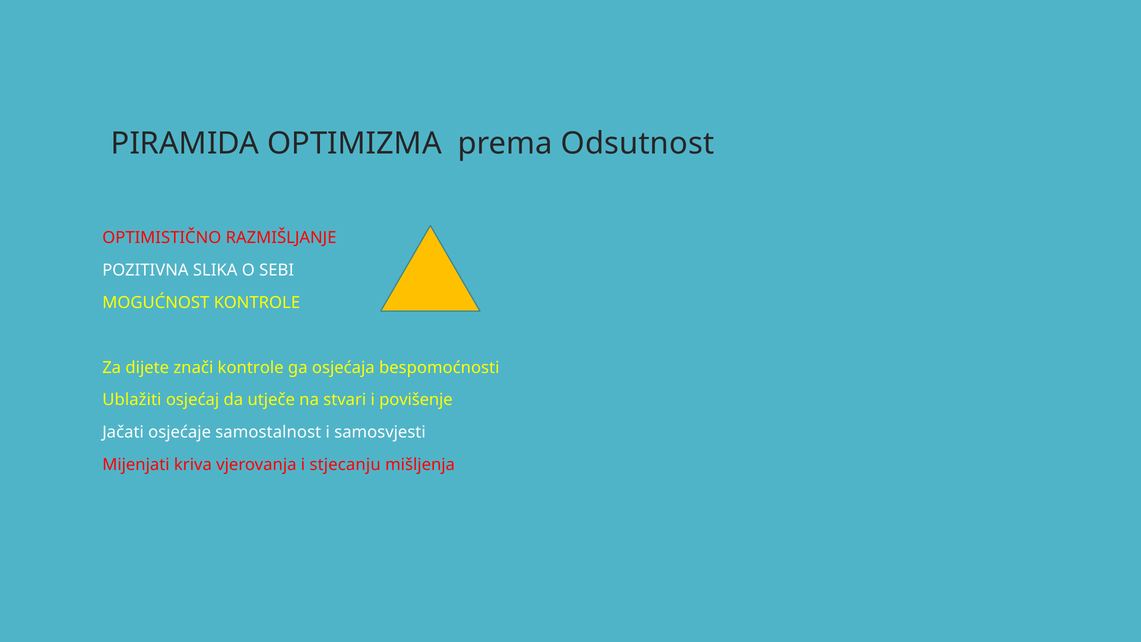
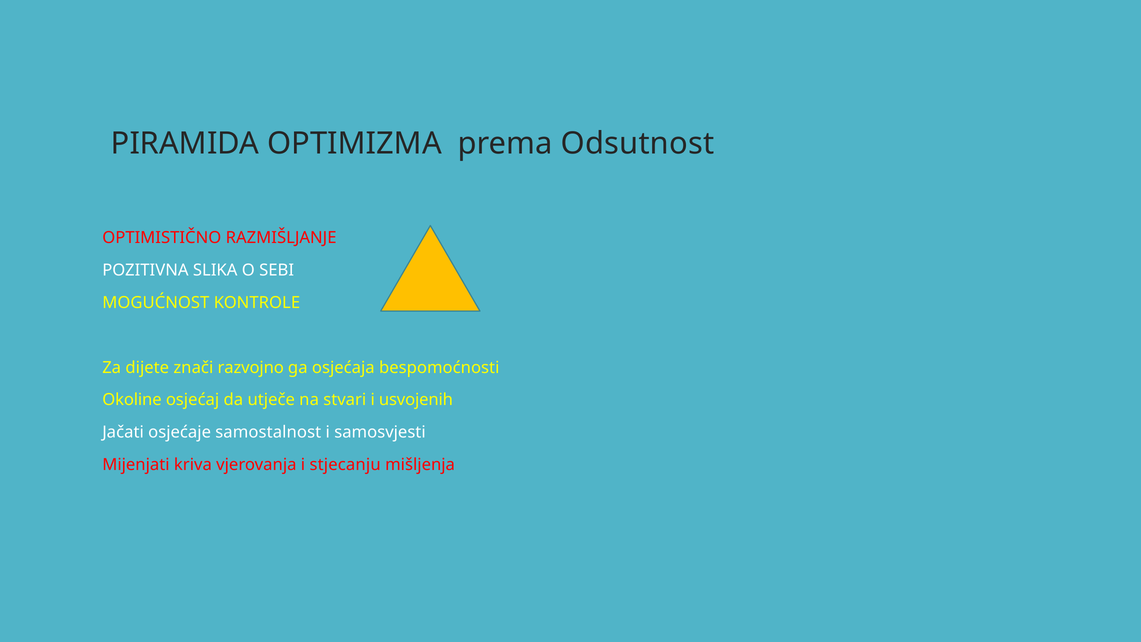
znači kontrole: kontrole -> razvojno
Ublažiti: Ublažiti -> Okoline
povišenje: povišenje -> usvojenih
